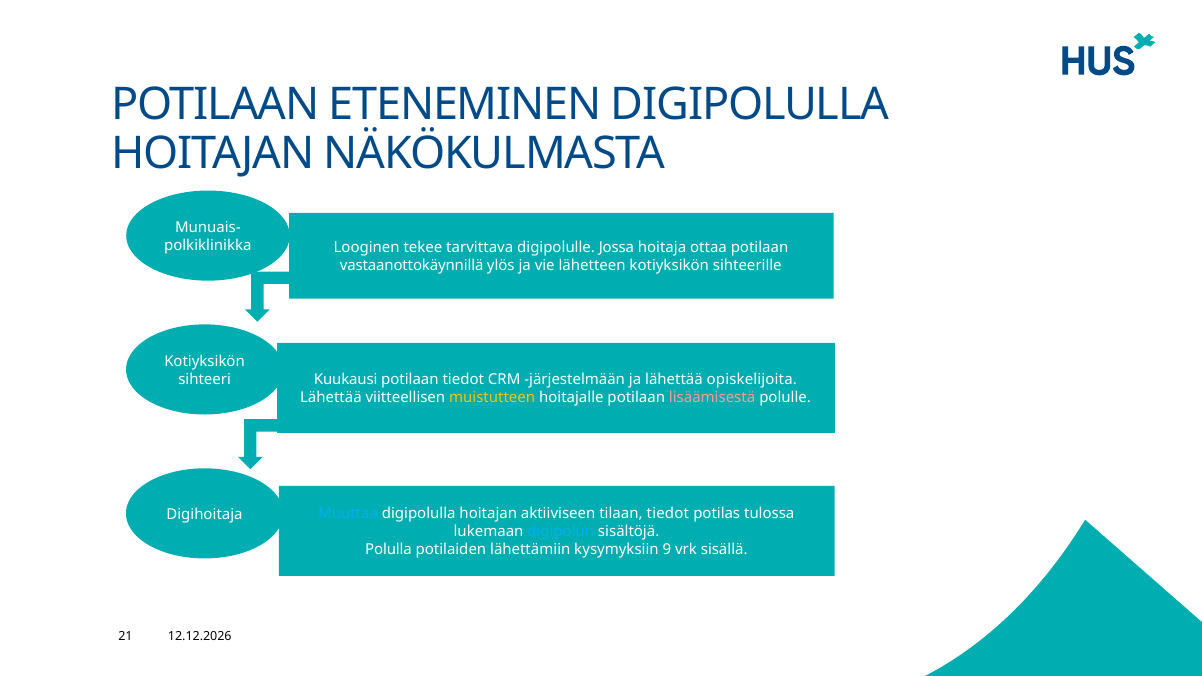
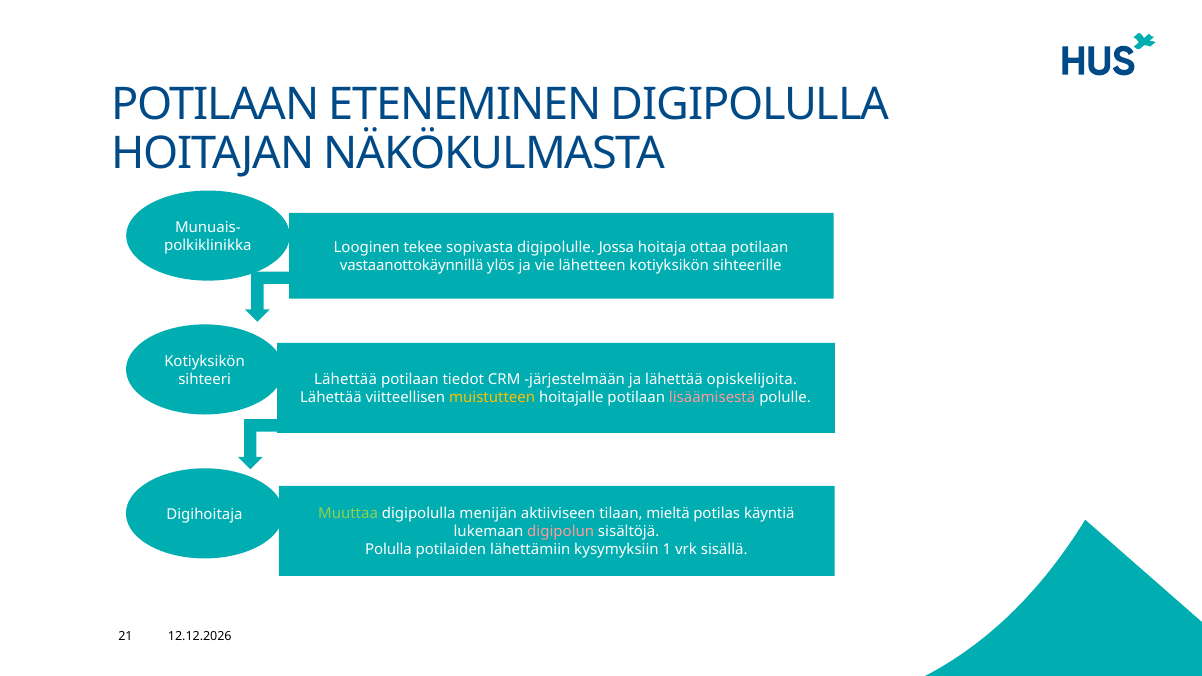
tarvittava: tarvittava -> sopivasta
sihteeri Kuukausi: Kuukausi -> Lähettää
Muuttaa colour: light blue -> light green
hoitajan at (488, 514): hoitajan -> menijän
tilaan tiedot: tiedot -> mieltä
tulossa: tulossa -> käyntiä
digipolun colour: light blue -> pink
9: 9 -> 1
